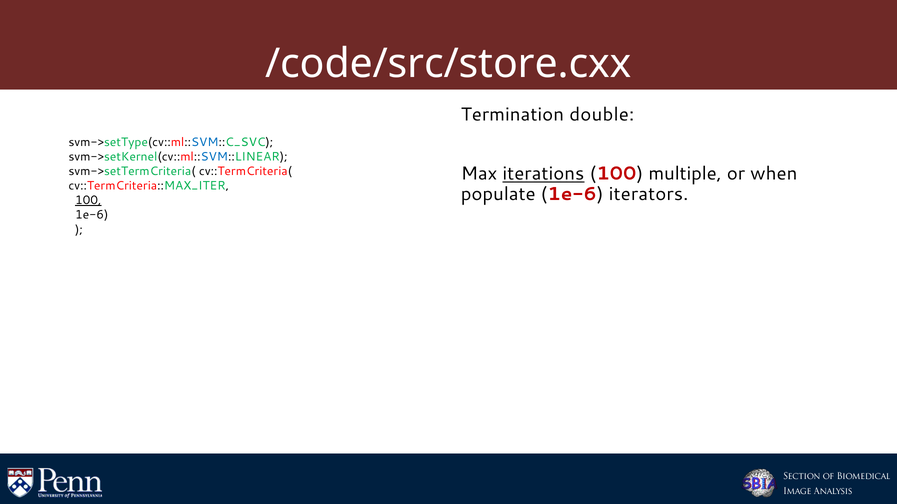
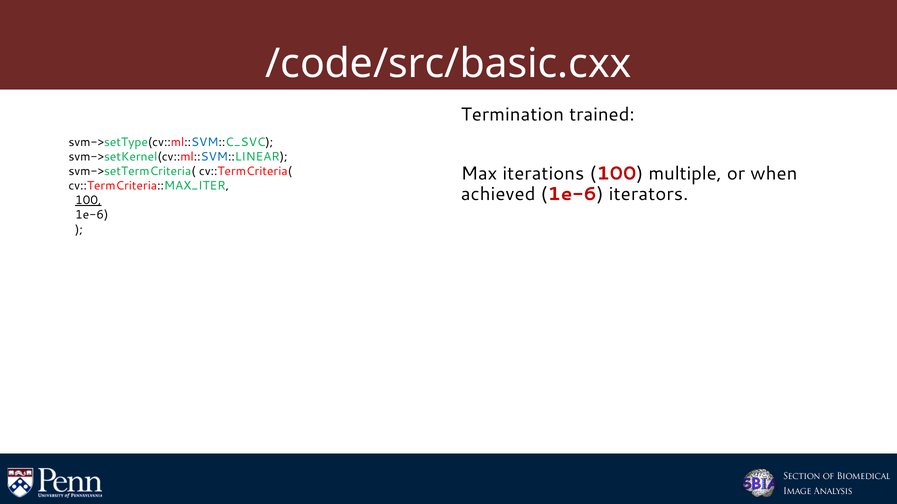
/code/src/store.cxx: /code/src/store.cxx -> /code/src/basic.cxx
double: double -> trained
iterations underline: present -> none
populate: populate -> achieved
